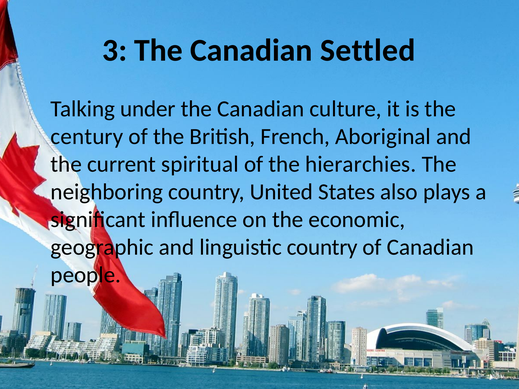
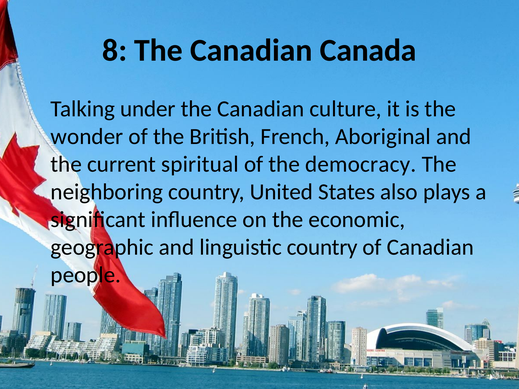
3: 3 -> 8
Settled: Settled -> Canada
century: century -> wonder
hierarchies: hierarchies -> democracy
